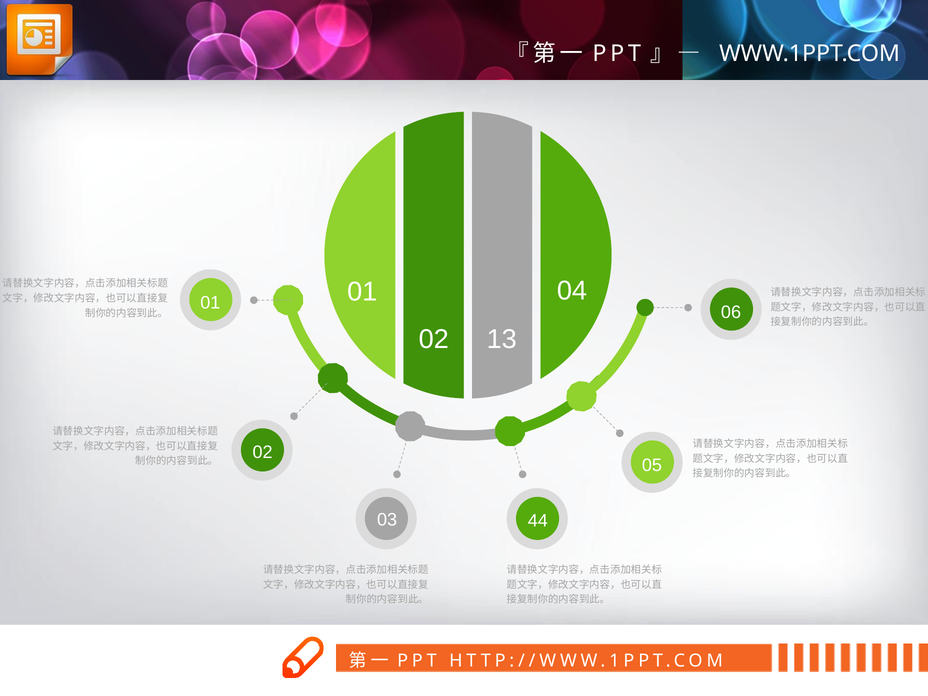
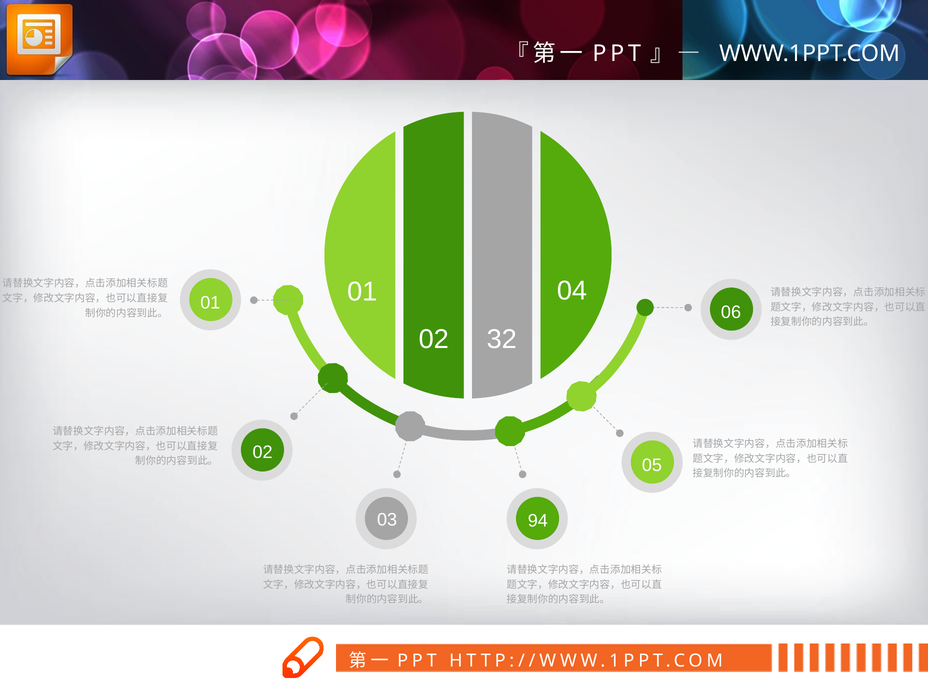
13: 13 -> 32
44: 44 -> 94
